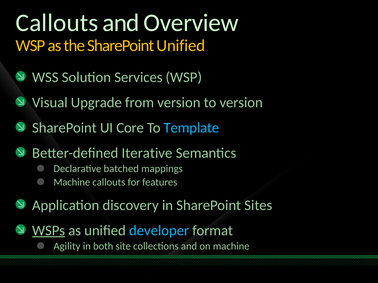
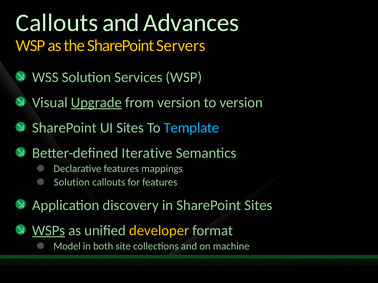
Overview: Overview -> Advances
SharePoint Unified: Unified -> Servers
Upgrade underline: none -> present
UI Core: Core -> Sites
Declarative batched: batched -> features
Machine at (72, 182): Machine -> Solution
developer colour: light blue -> yellow
Agility: Agility -> Model
